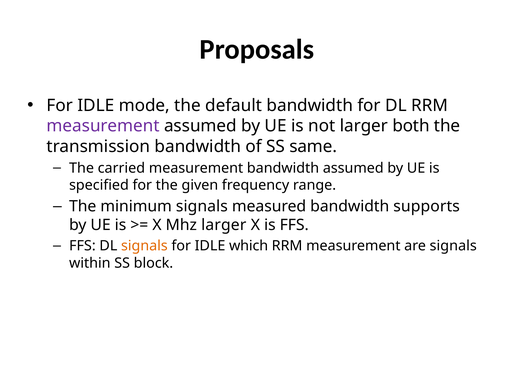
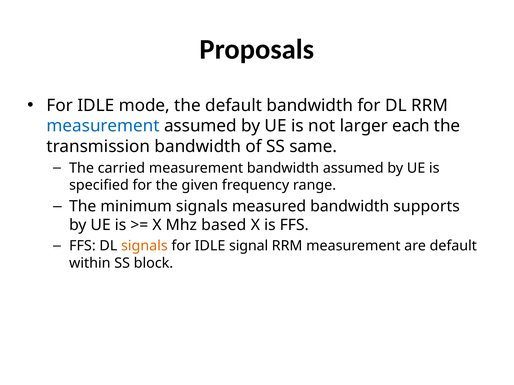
measurement at (103, 126) colour: purple -> blue
both: both -> each
Mhz larger: larger -> based
which: which -> signal
are signals: signals -> default
